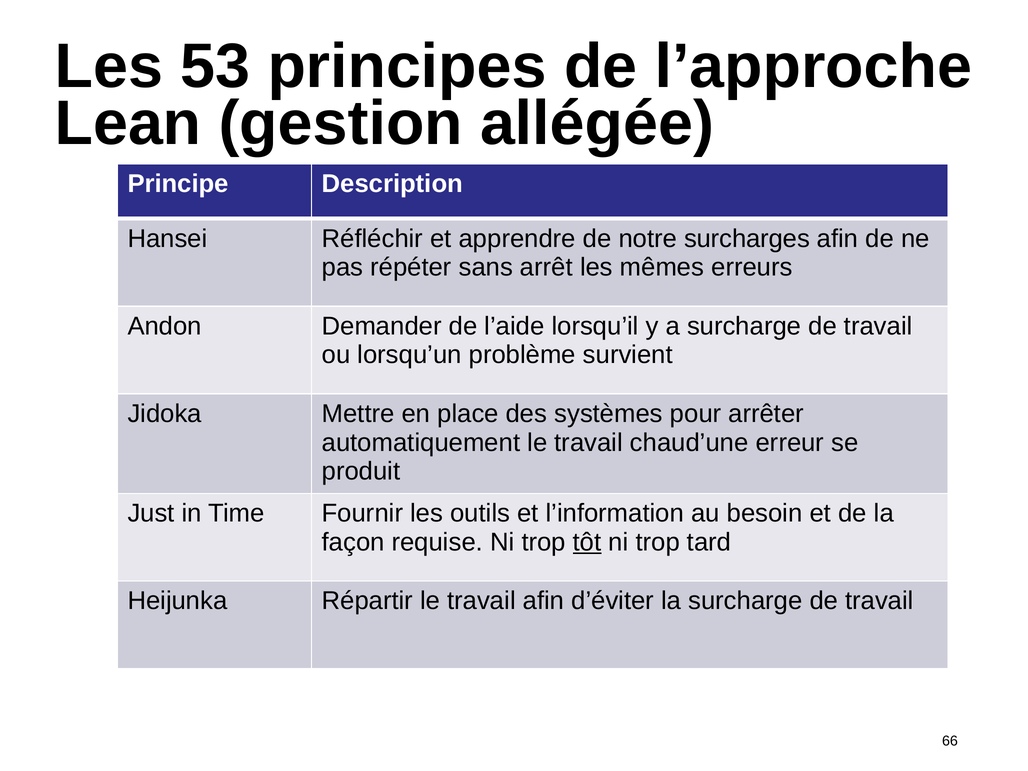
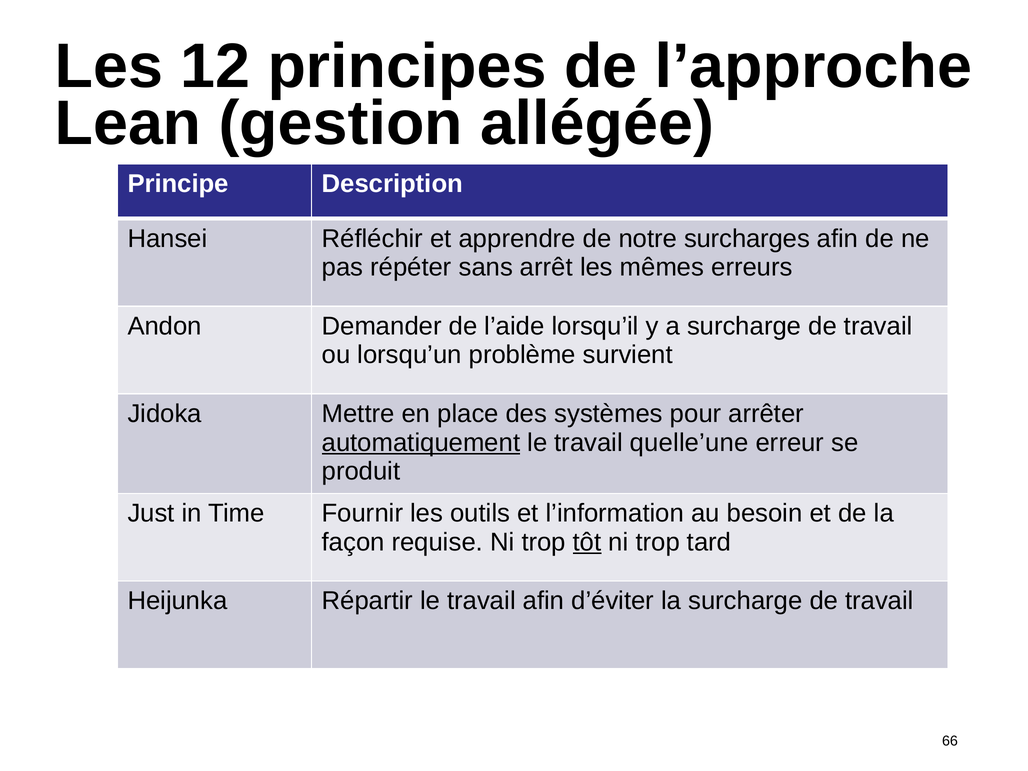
53: 53 -> 12
automatiquement underline: none -> present
chaud’une: chaud’une -> quelle’une
